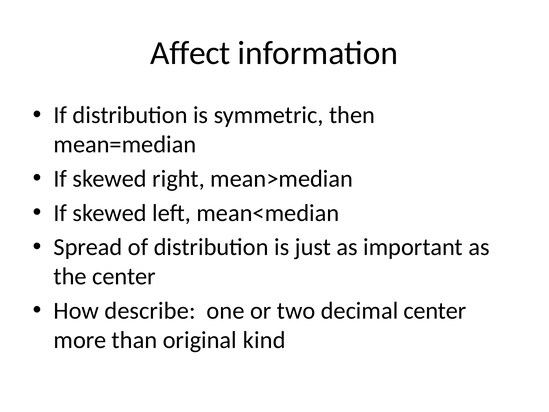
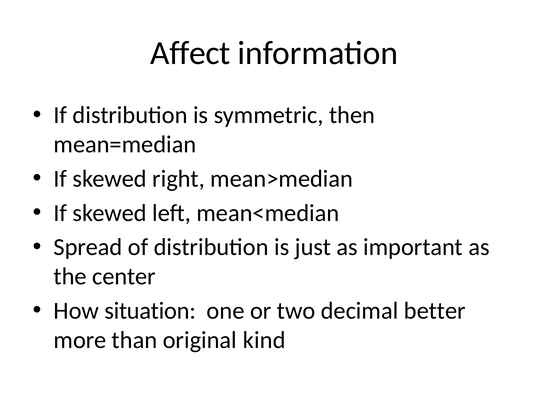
describe: describe -> situation
decimal center: center -> better
